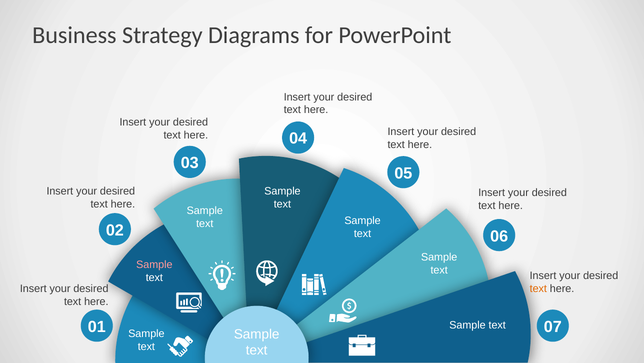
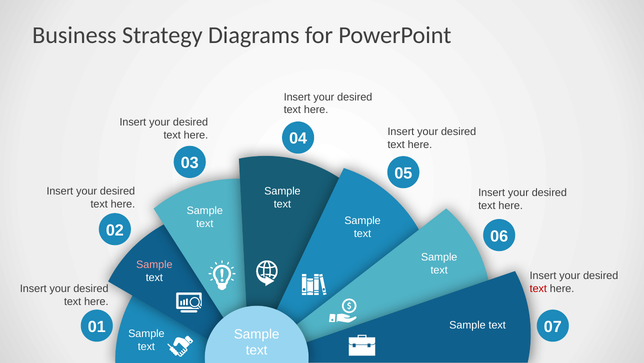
text at (538, 288) colour: orange -> red
